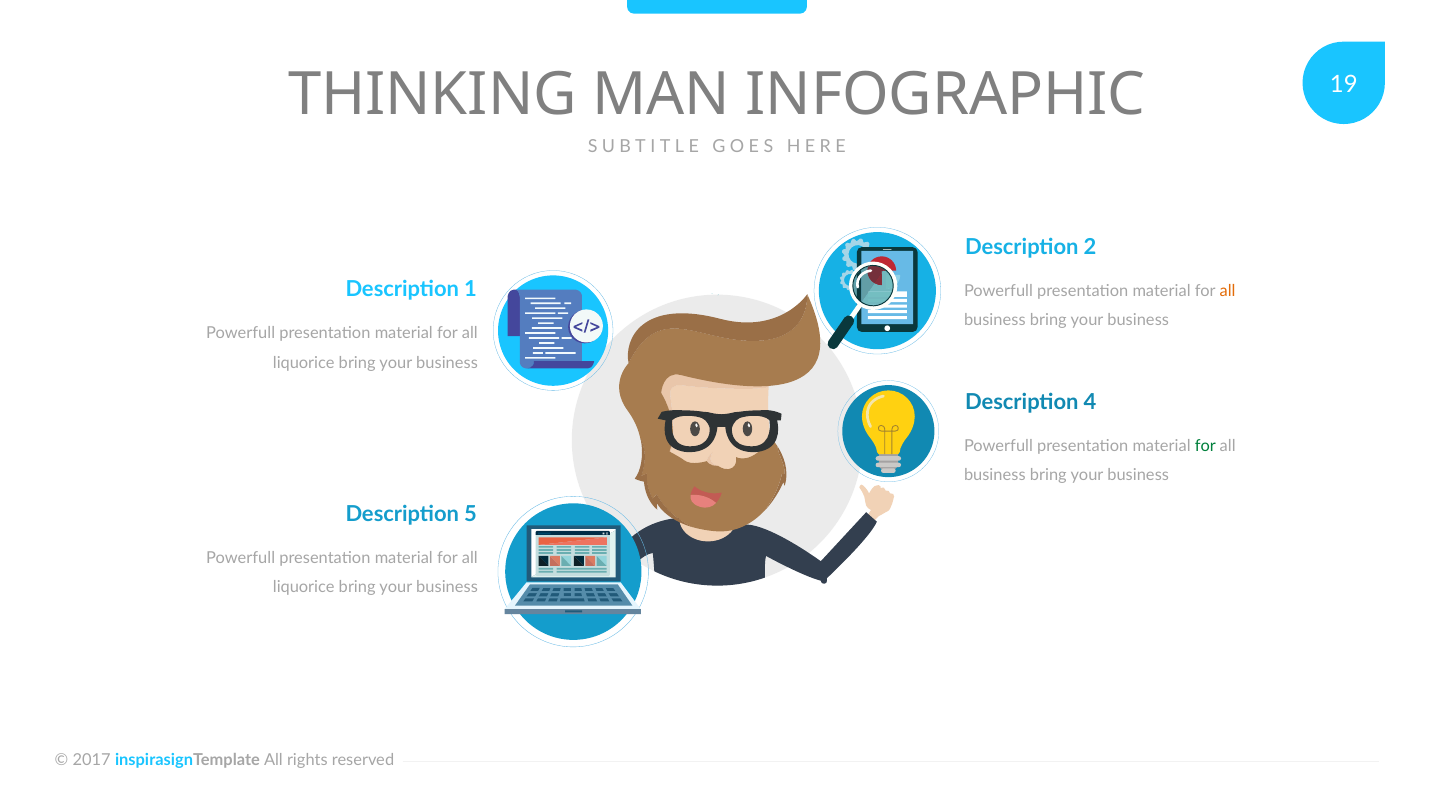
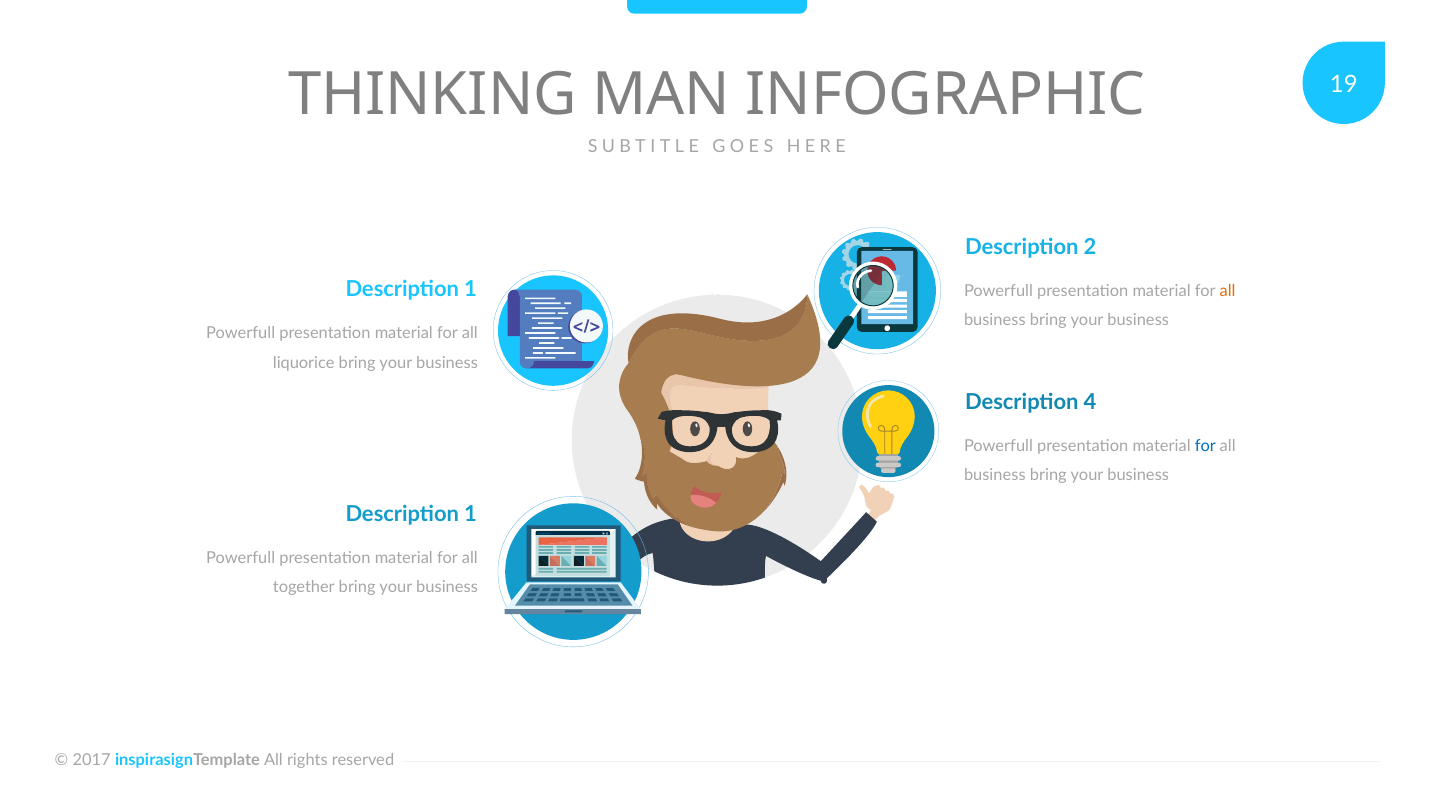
for at (1205, 445) colour: green -> blue
5 at (471, 514): 5 -> 1
liquorice at (304, 587): liquorice -> together
